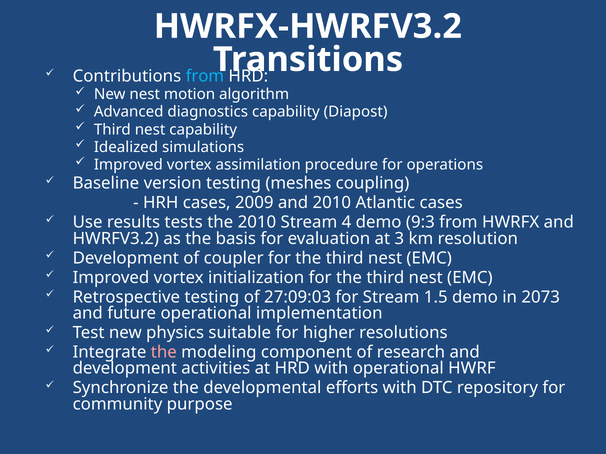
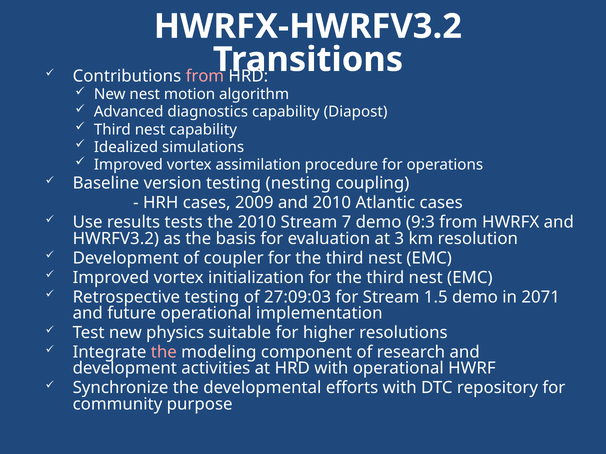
from at (205, 76) colour: light blue -> pink
meshes: meshes -> nesting
4: 4 -> 7
2073: 2073 -> 2071
